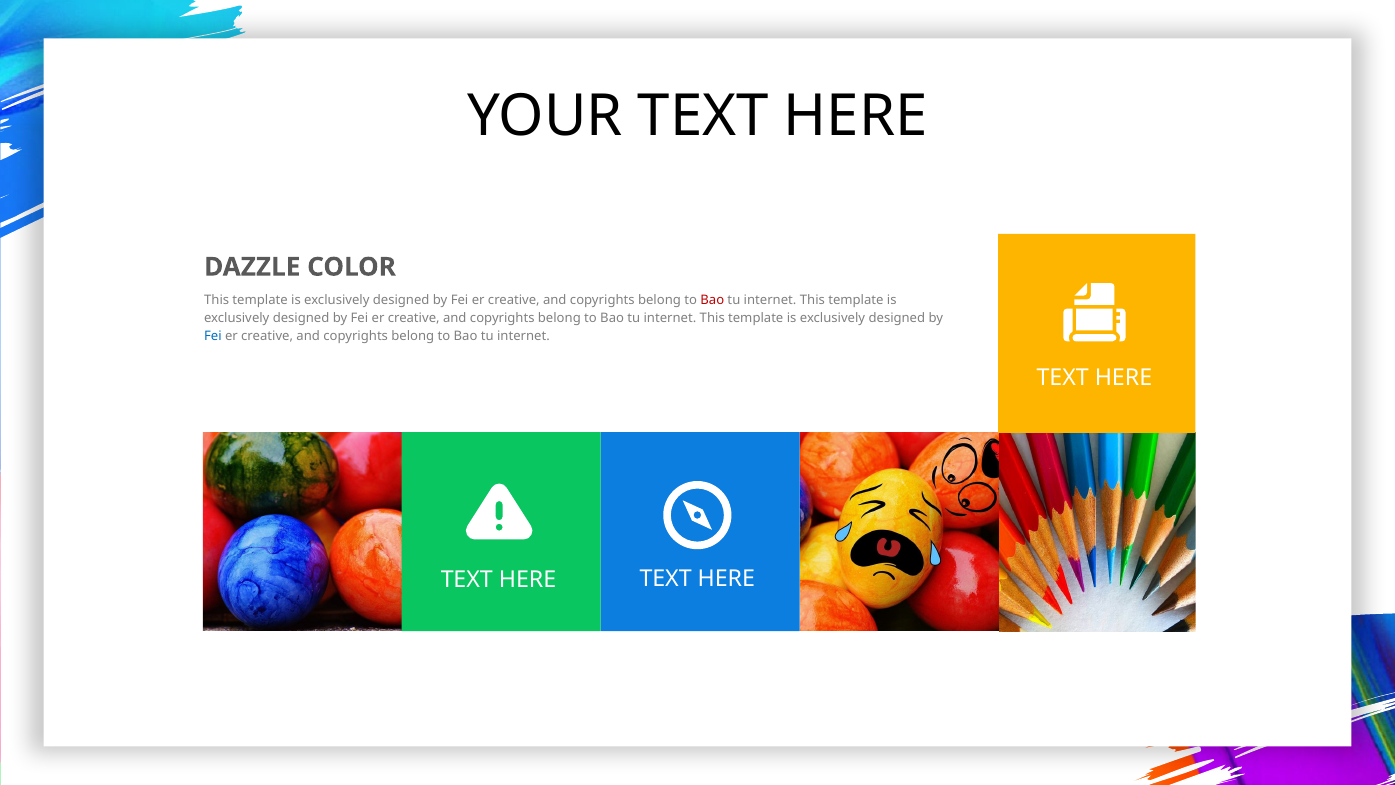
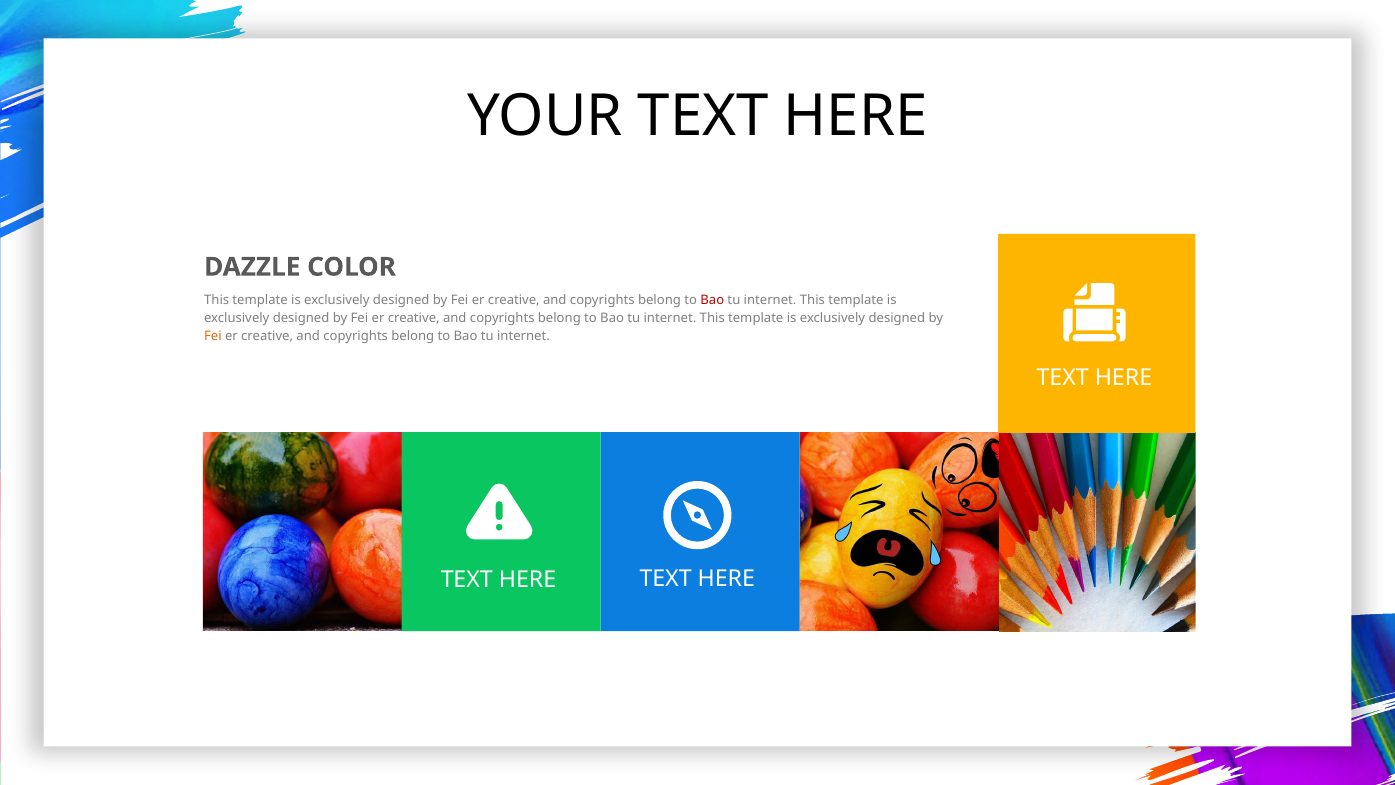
Fei at (213, 336) colour: blue -> orange
